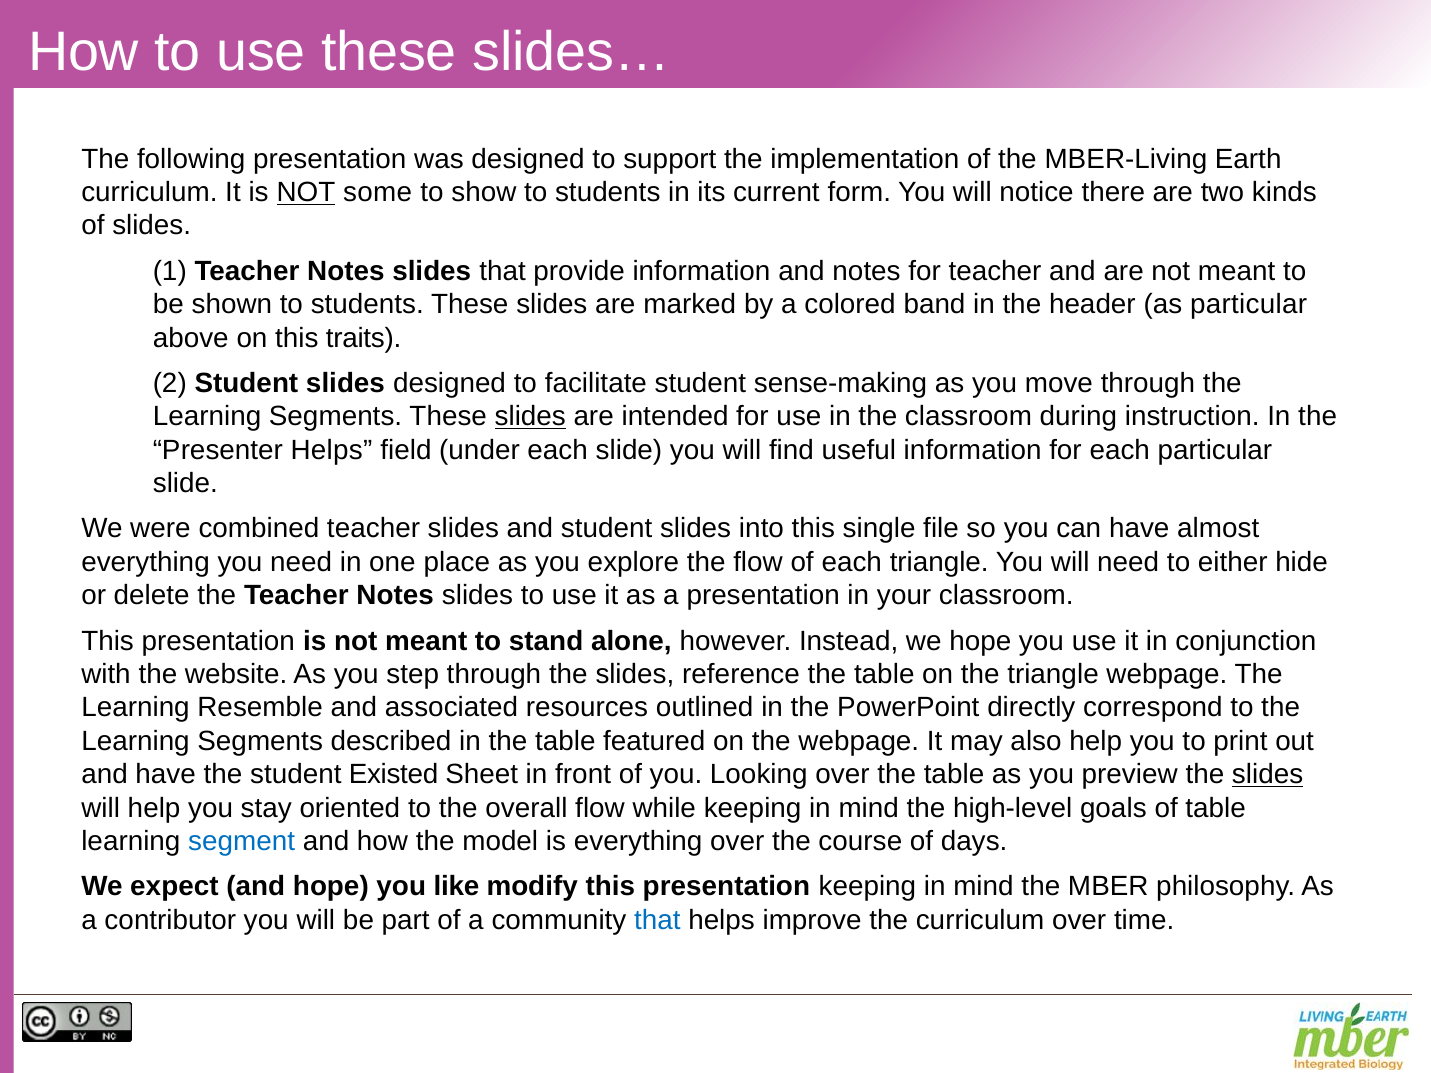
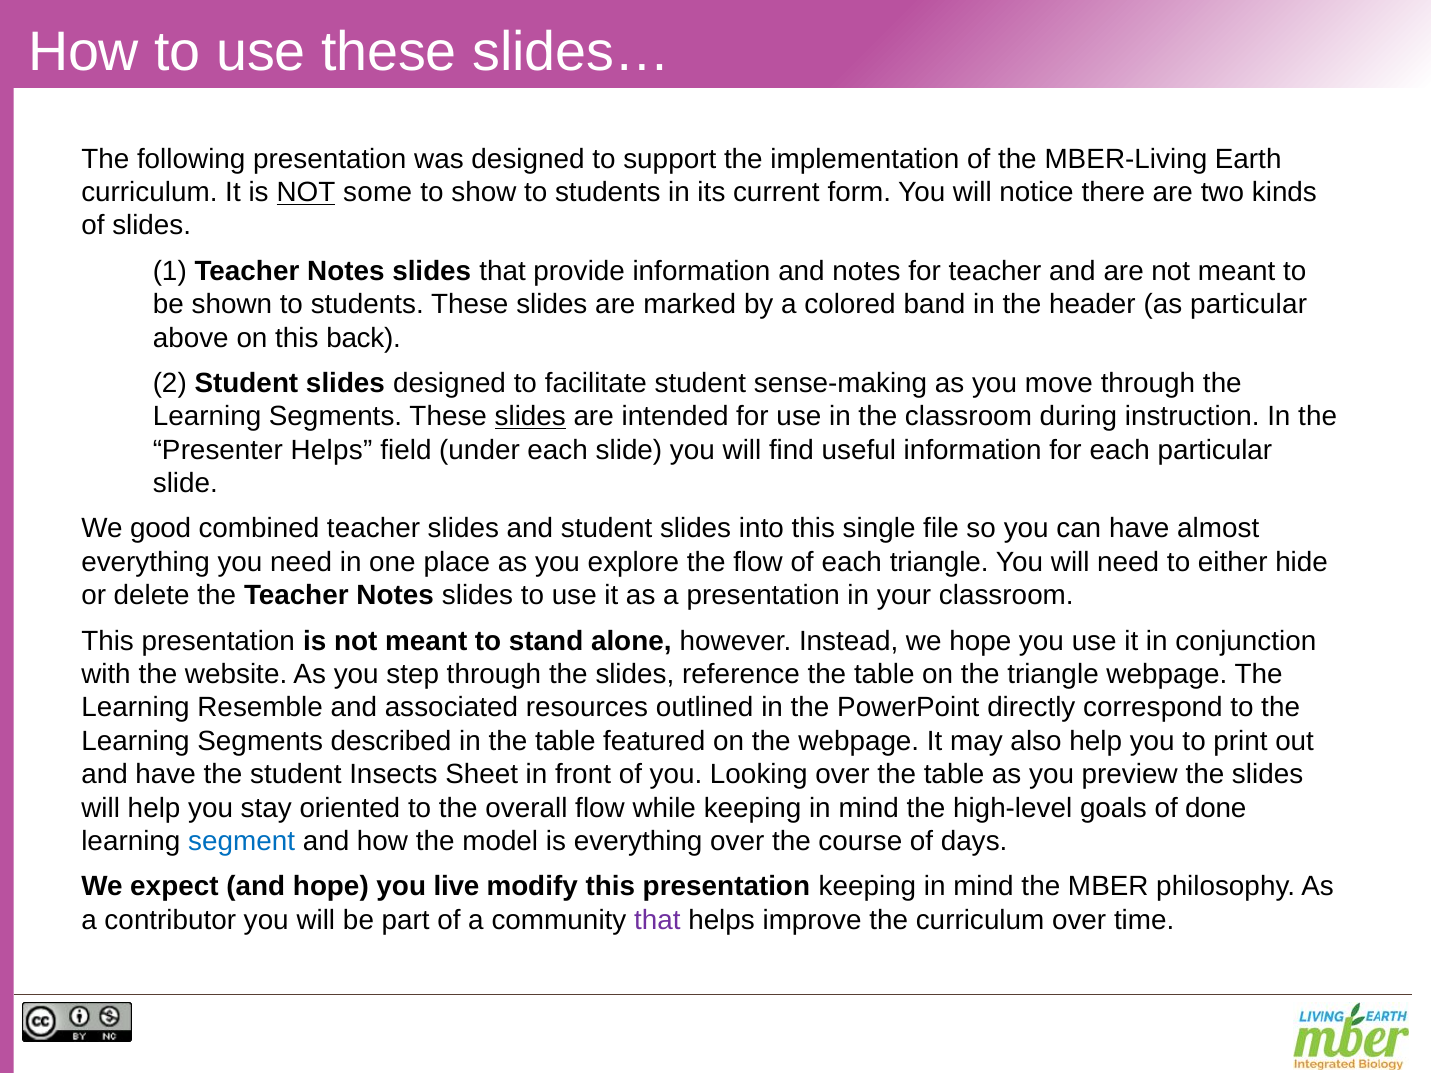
traits: traits -> back
were: were -> good
Existed: Existed -> Insects
slides at (1268, 775) underline: present -> none
of table: table -> done
like: like -> live
that at (657, 920) colour: blue -> purple
